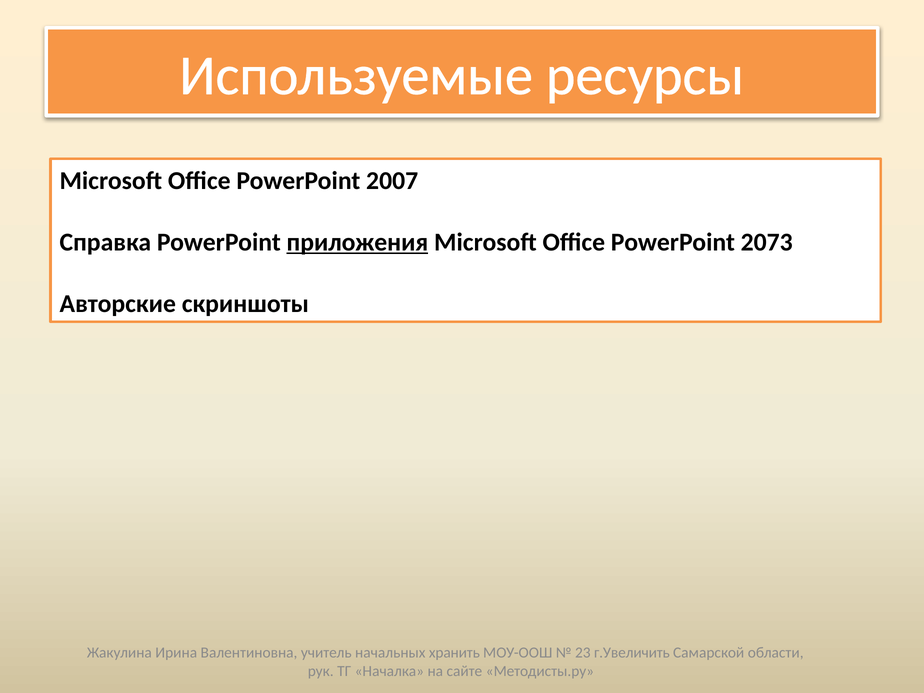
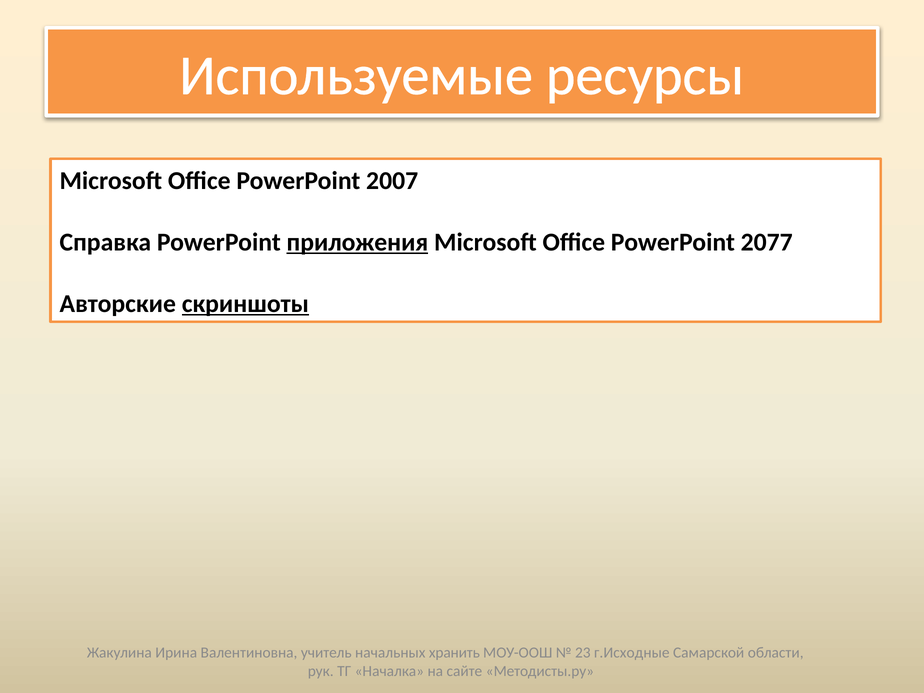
2073: 2073 -> 2077
скриншоты underline: none -> present
г.Увеличить: г.Увеличить -> г.Исходные
